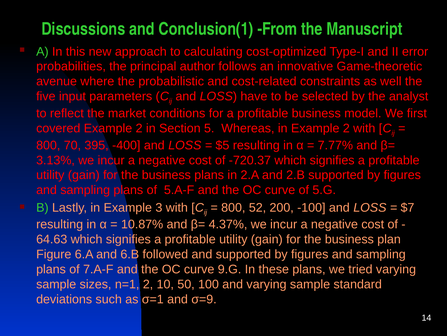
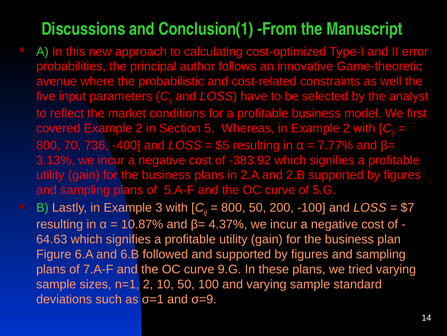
395: 395 -> 736
-720.37: -720.37 -> -383.92
800 52: 52 -> 50
